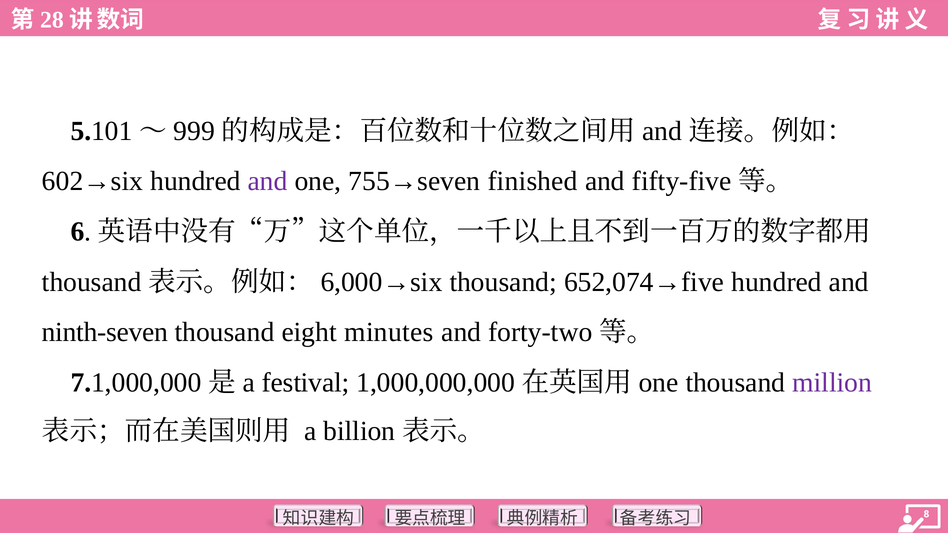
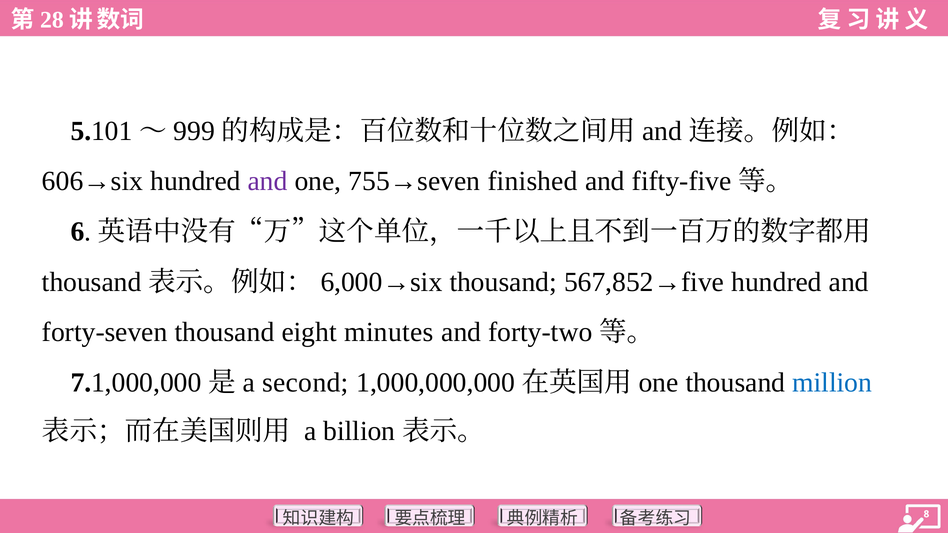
602→six: 602→six -> 606→six
652,074→five: 652,074→five -> 567,852→five
ninth-seven: ninth-seven -> forty-seven
festival: festival -> second
million colour: purple -> blue
